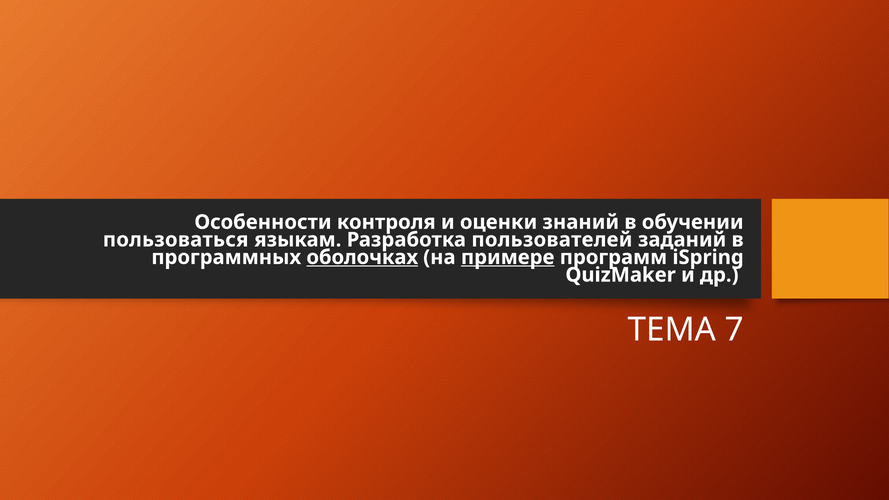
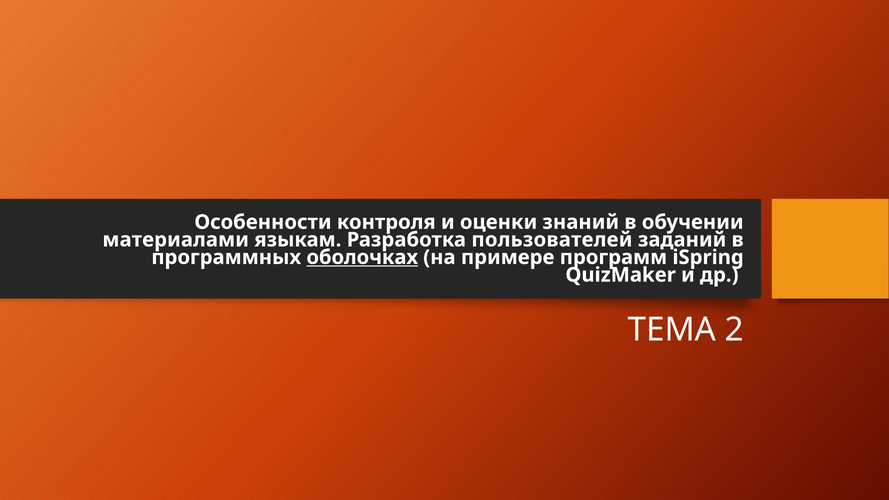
пользоваться: пользоваться -> материалами
примере underline: present -> none
7: 7 -> 2
